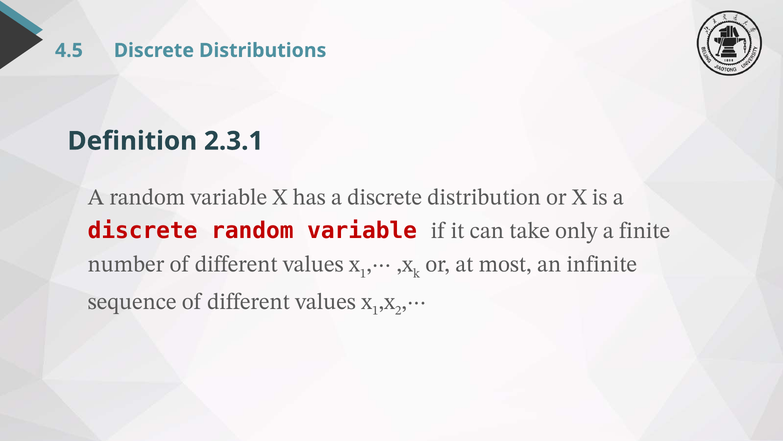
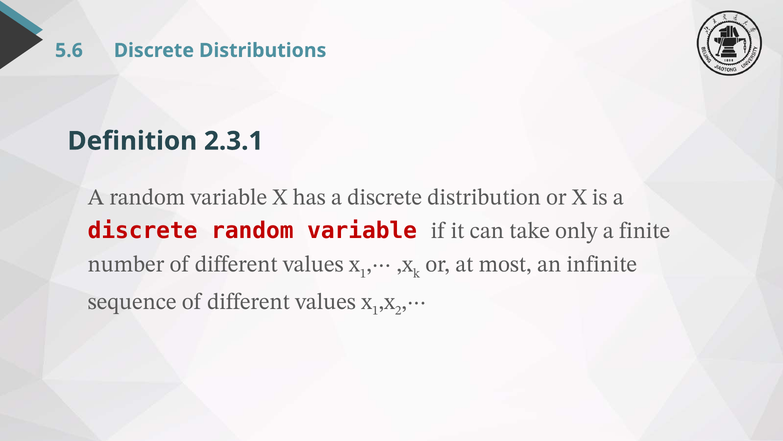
4.5: 4.5 -> 5.6
